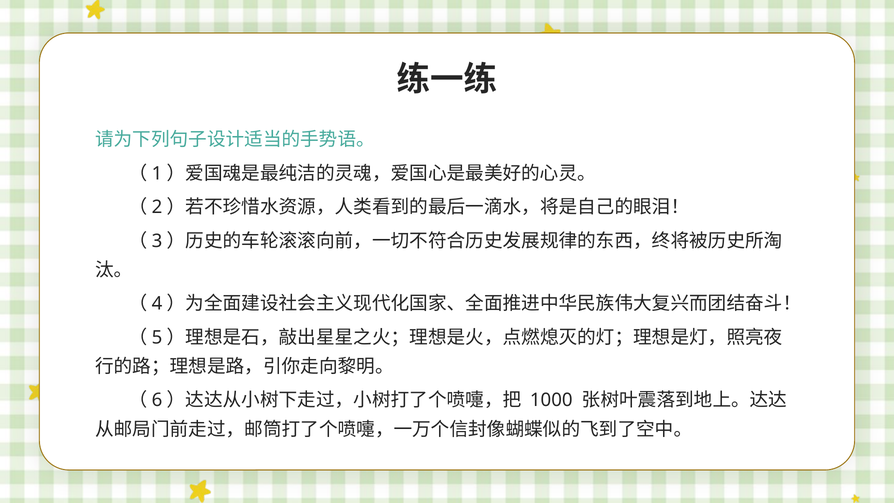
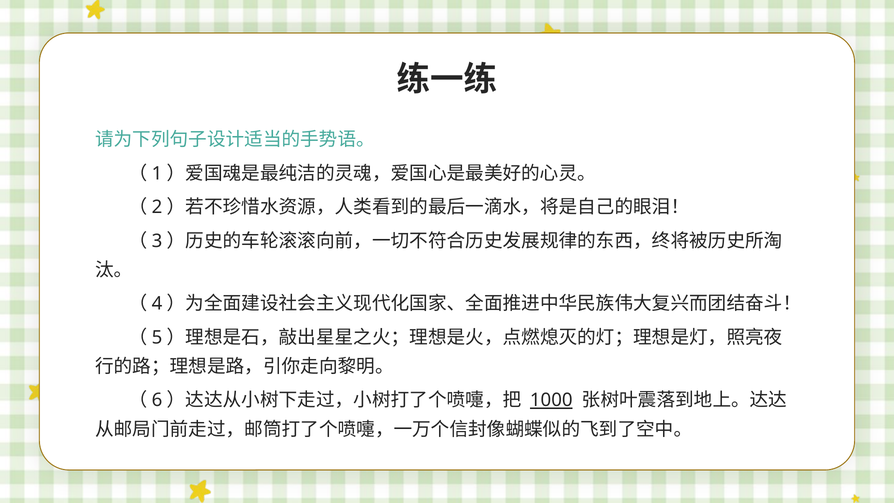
1000 underline: none -> present
